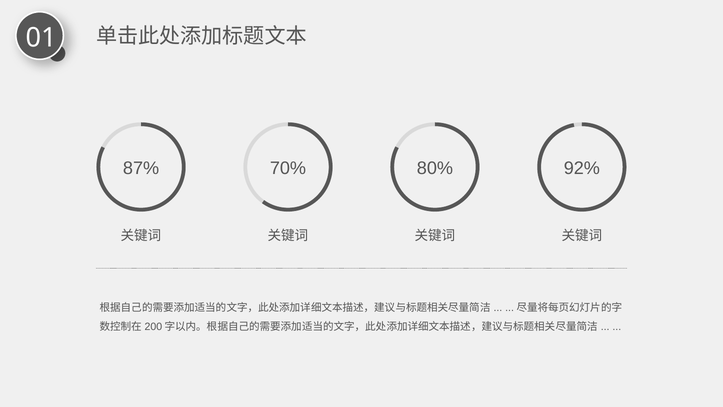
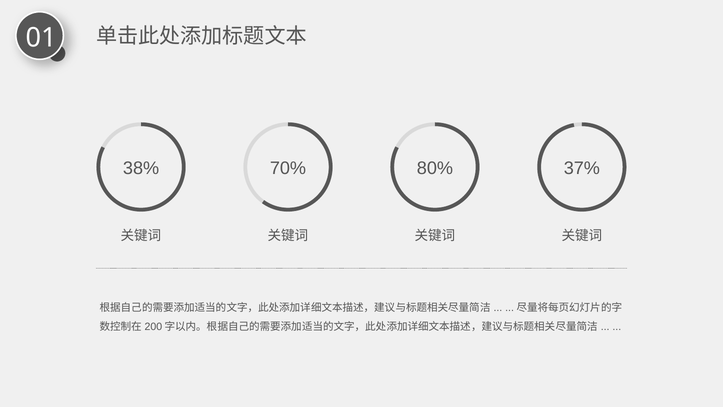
87%: 87% -> 38%
92%: 92% -> 37%
